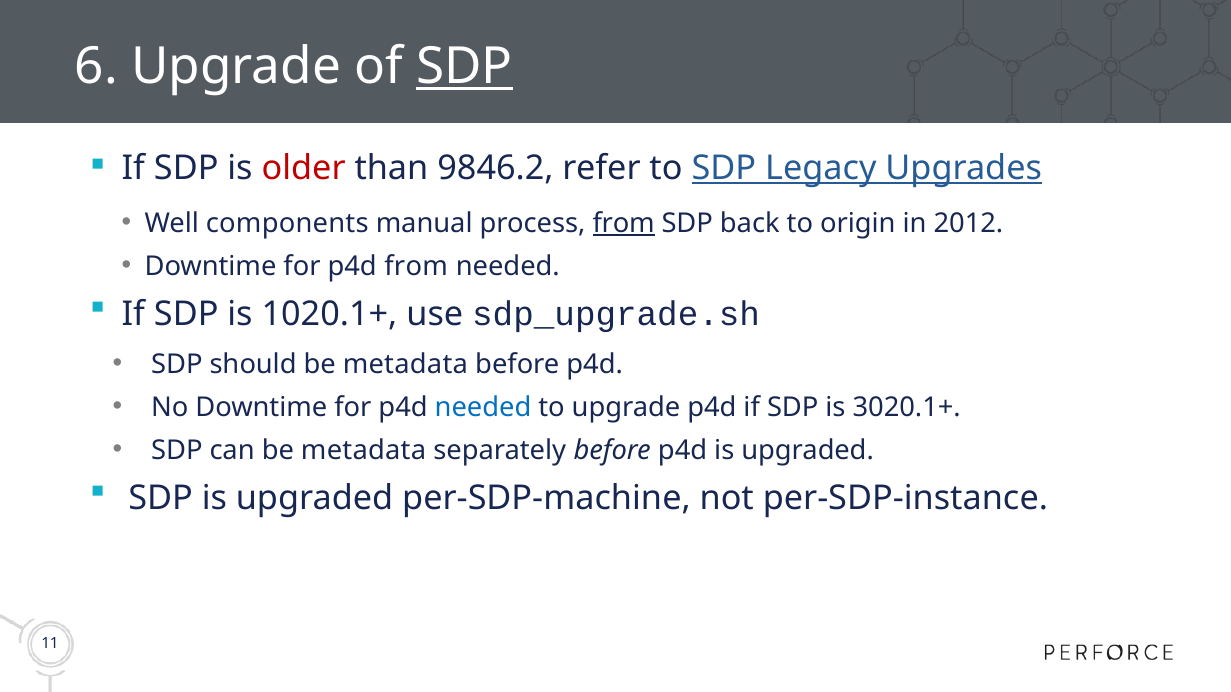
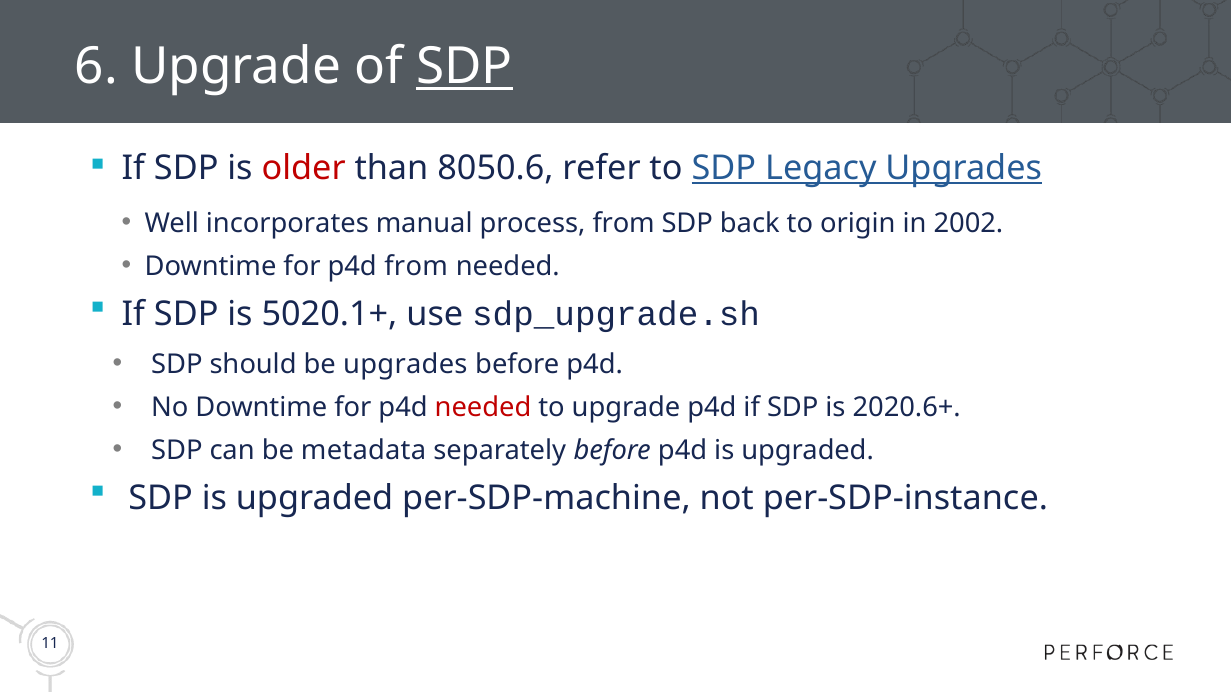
9846.2: 9846.2 -> 8050.6
components: components -> incorporates
from at (624, 224) underline: present -> none
2012: 2012 -> 2002
1020.1+: 1020.1+ -> 5020.1+
should be metadata: metadata -> upgrades
needed at (483, 408) colour: blue -> red
3020.1+: 3020.1+ -> 2020.6+
